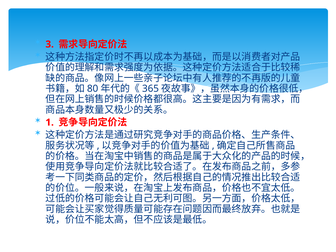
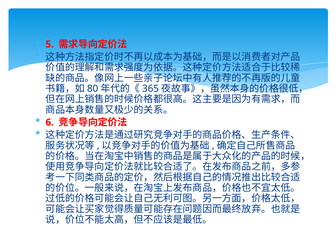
3: 3 -> 5
1: 1 -> 6
